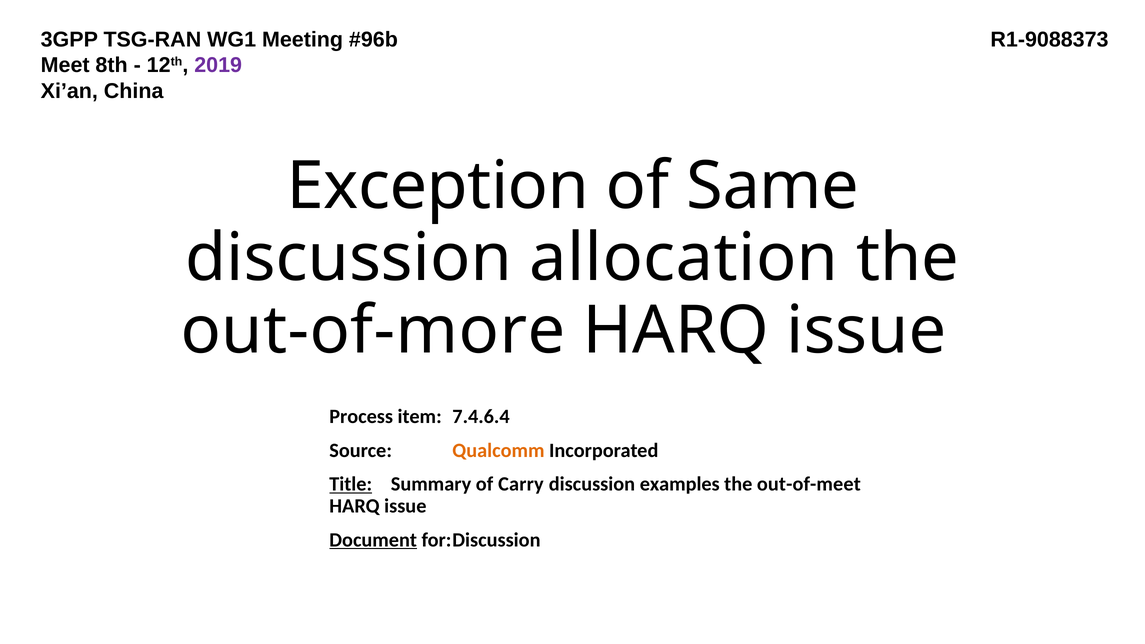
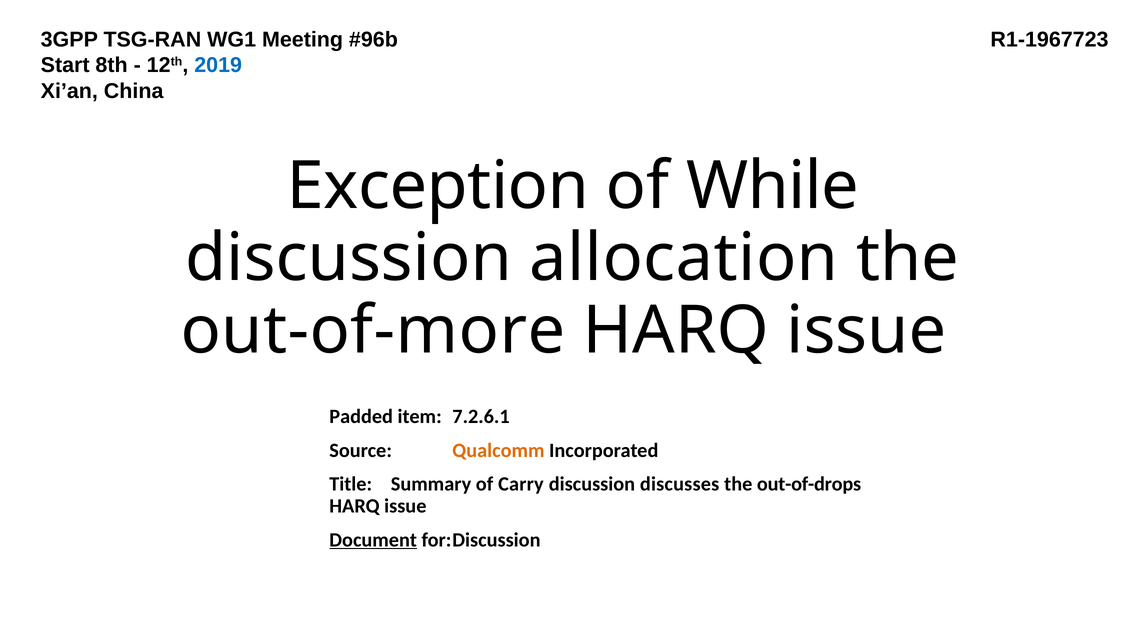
R1-9088373: R1-9088373 -> R1-1967723
Meet: Meet -> Start
2019 colour: purple -> blue
Same: Same -> While
Process: Process -> Padded
7.4.6.4: 7.4.6.4 -> 7.2.6.1
Title underline: present -> none
examples: examples -> discusses
out-of-meet: out-of-meet -> out-of-drops
